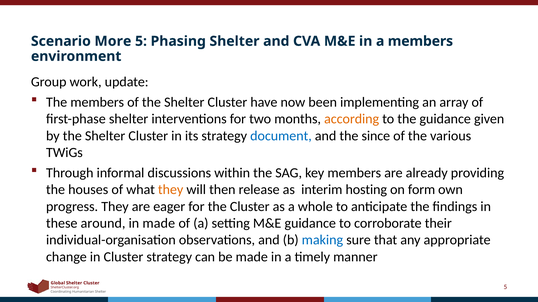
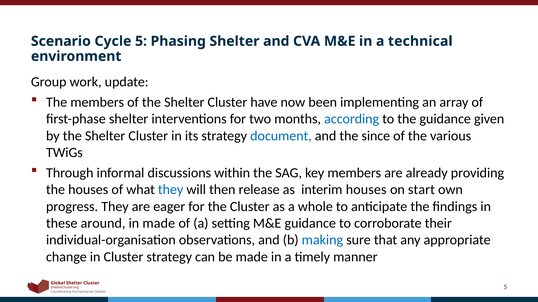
More: More -> Cycle
a members: members -> technical
according colour: orange -> blue
they at (171, 190) colour: orange -> blue
interim hosting: hosting -> houses
form: form -> start
